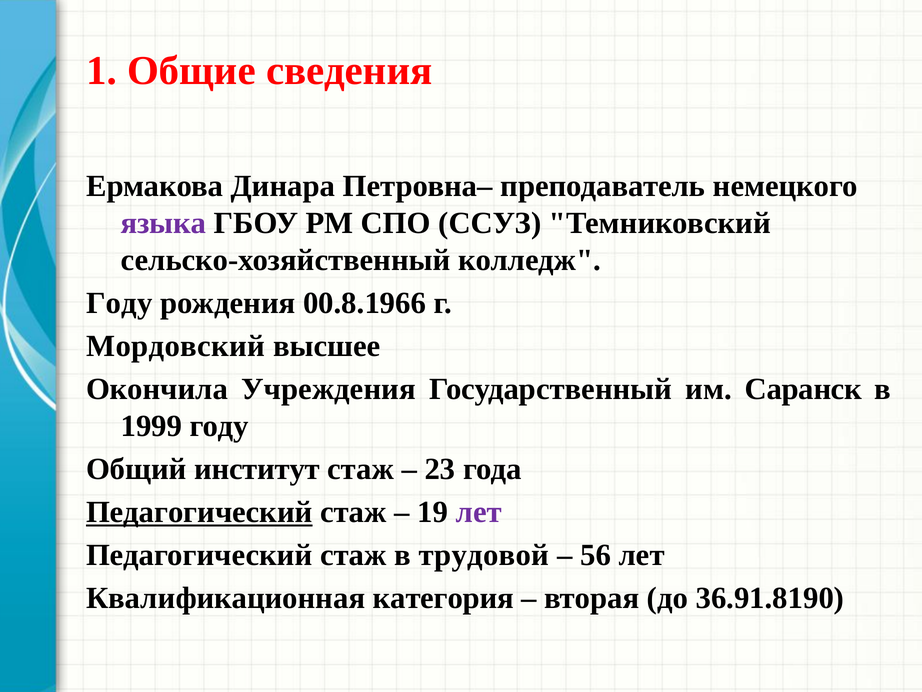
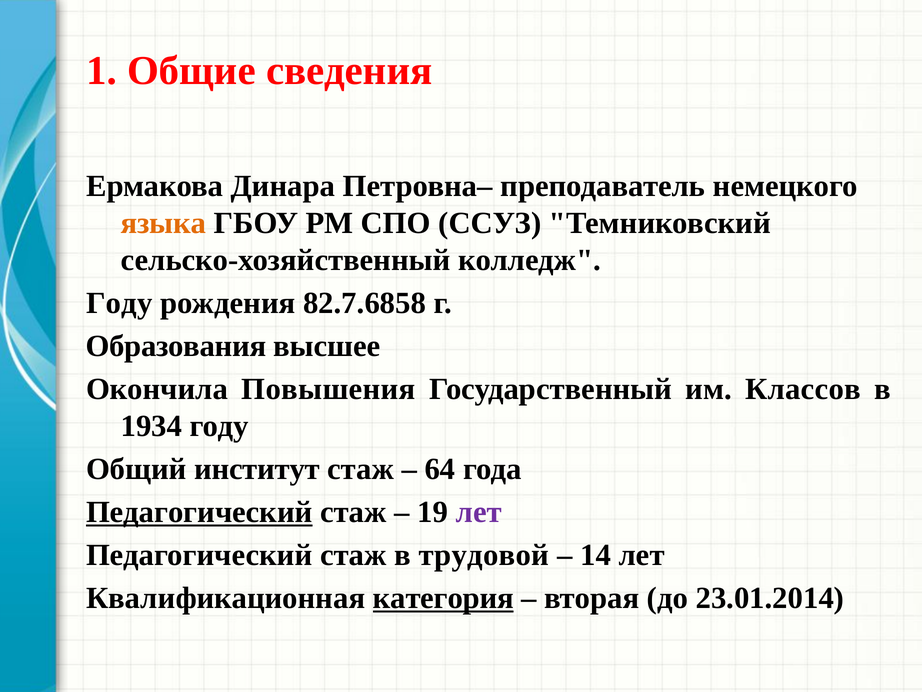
языка colour: purple -> orange
00.8.1966: 00.8.1966 -> 82.7.6858
Мордовский: Мордовский -> Образования
Учреждения: Учреждения -> Повышения
Саранск: Саранск -> Классов
1999: 1999 -> 1934
23: 23 -> 64
56: 56 -> 14
категория underline: none -> present
36.91.8190: 36.91.8190 -> 23.01.2014
